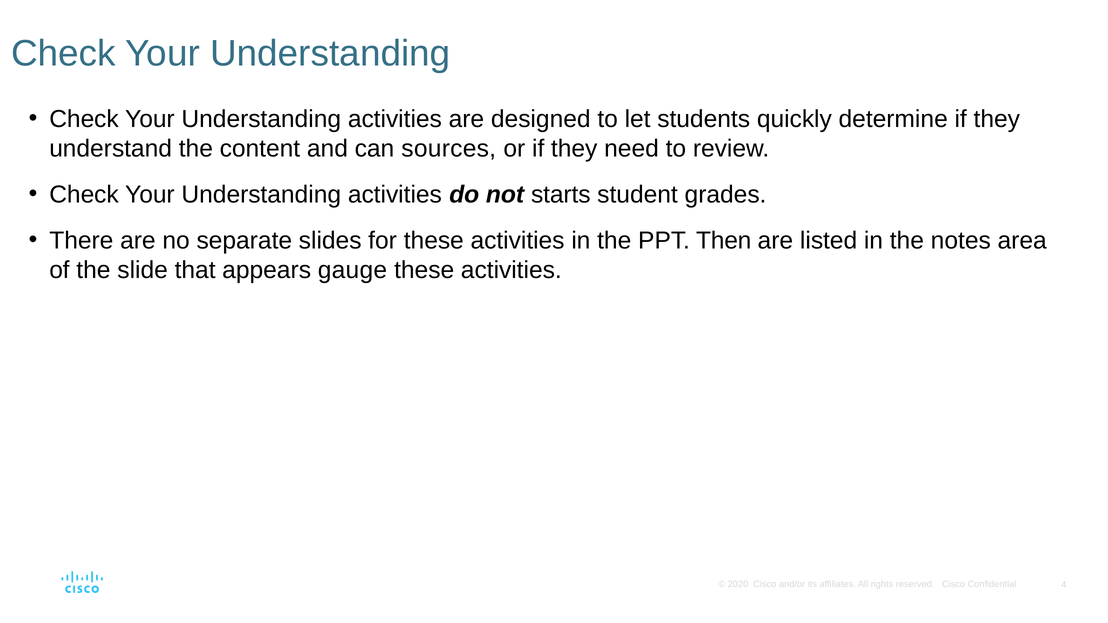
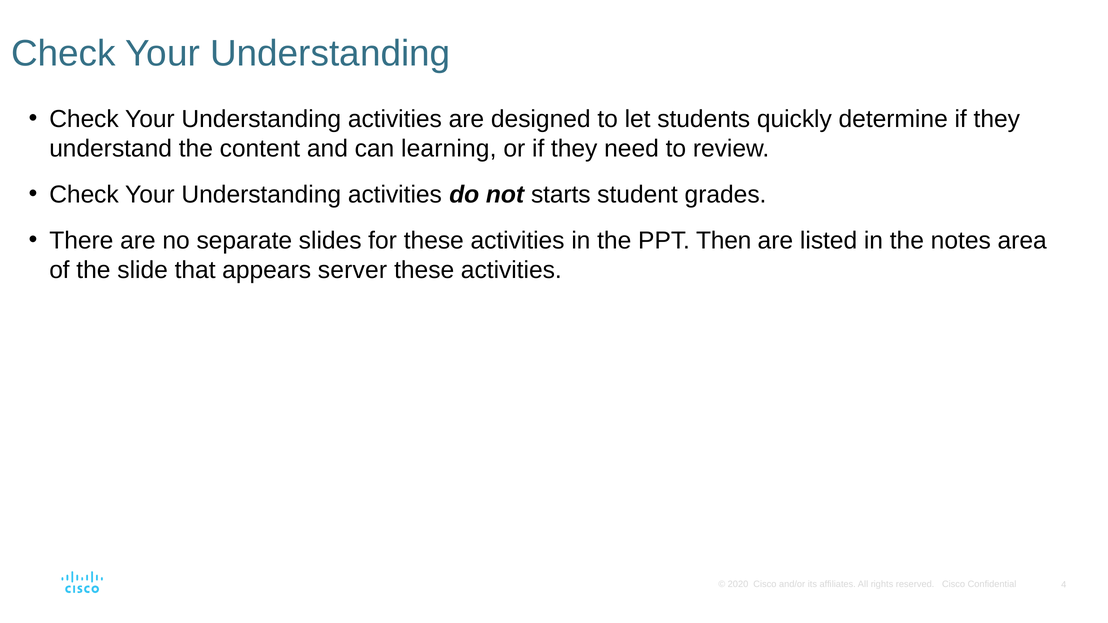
sources: sources -> learning
gauge: gauge -> server
